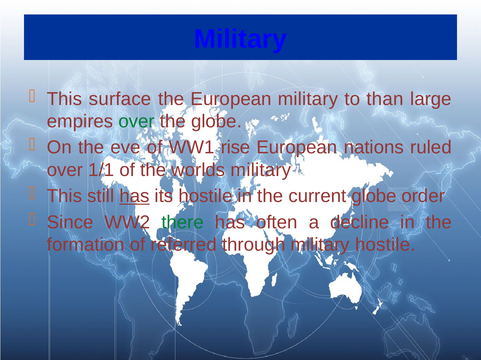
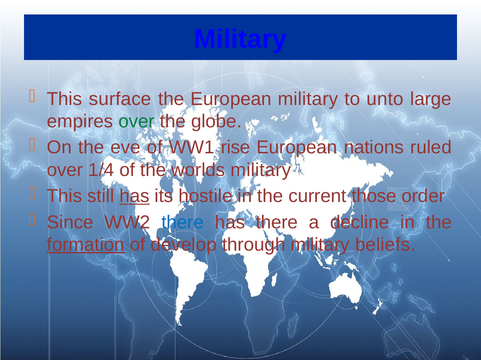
than: than -> unto
1/1: 1/1 -> 1/4
current globe: globe -> those
there at (183, 223) colour: green -> blue
has often: often -> there
formation underline: none -> present
referred: referred -> develop
military hostile: hostile -> beliefs
